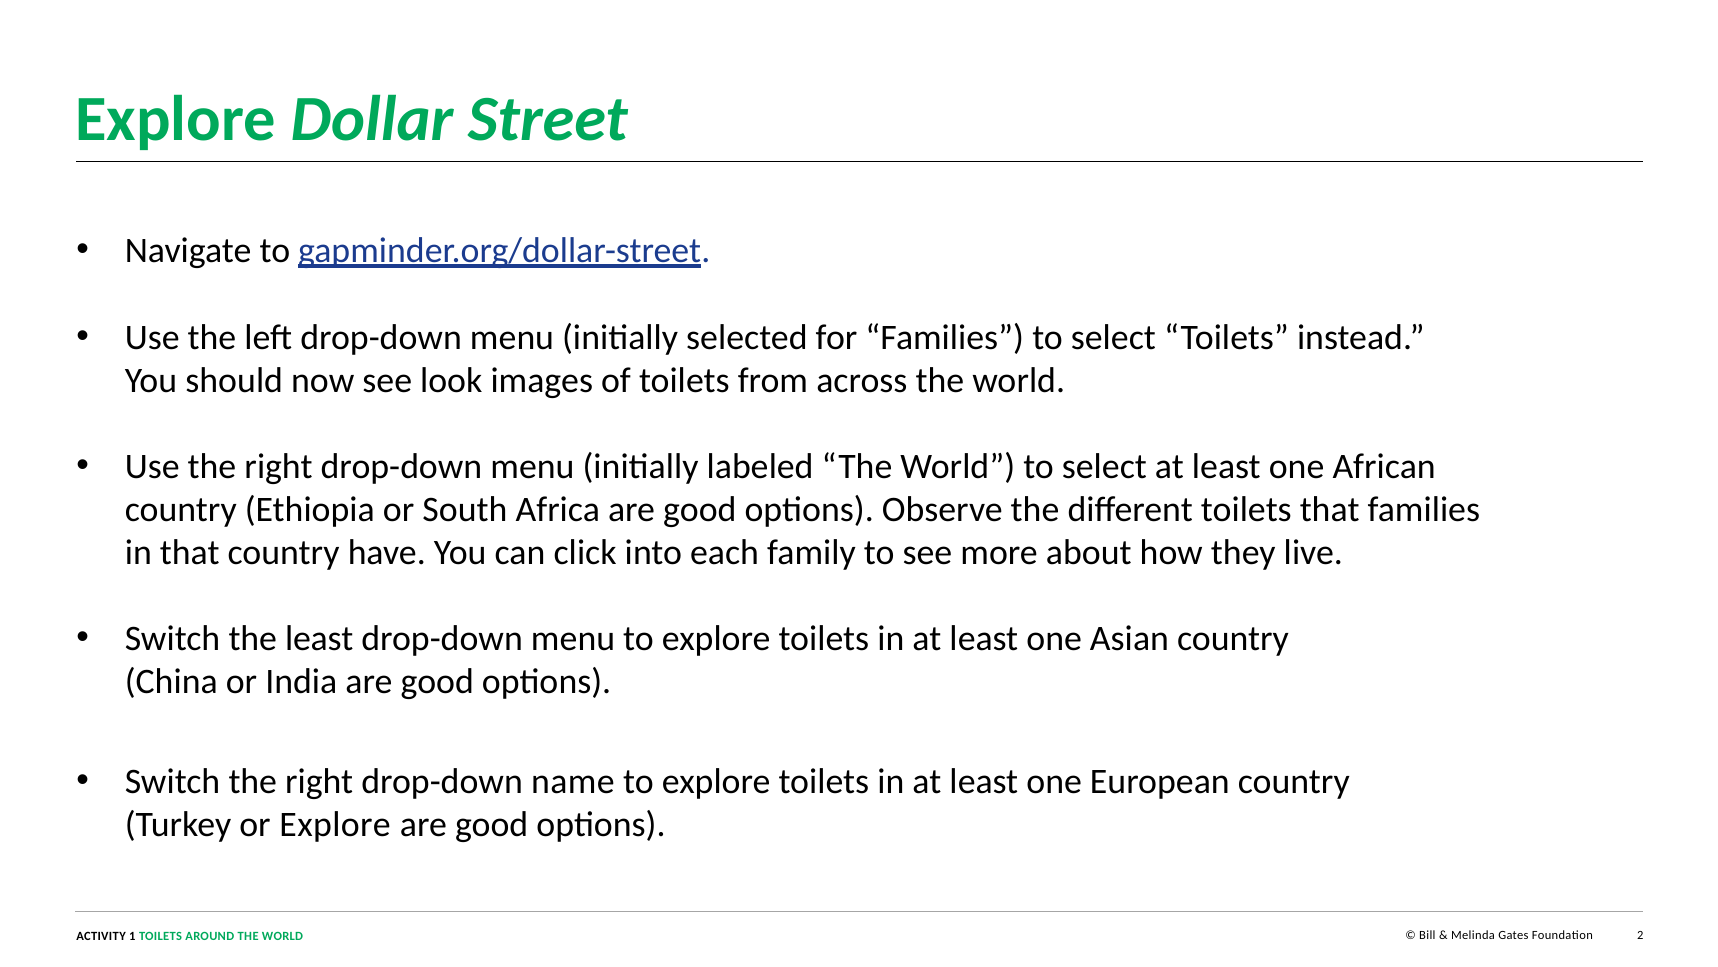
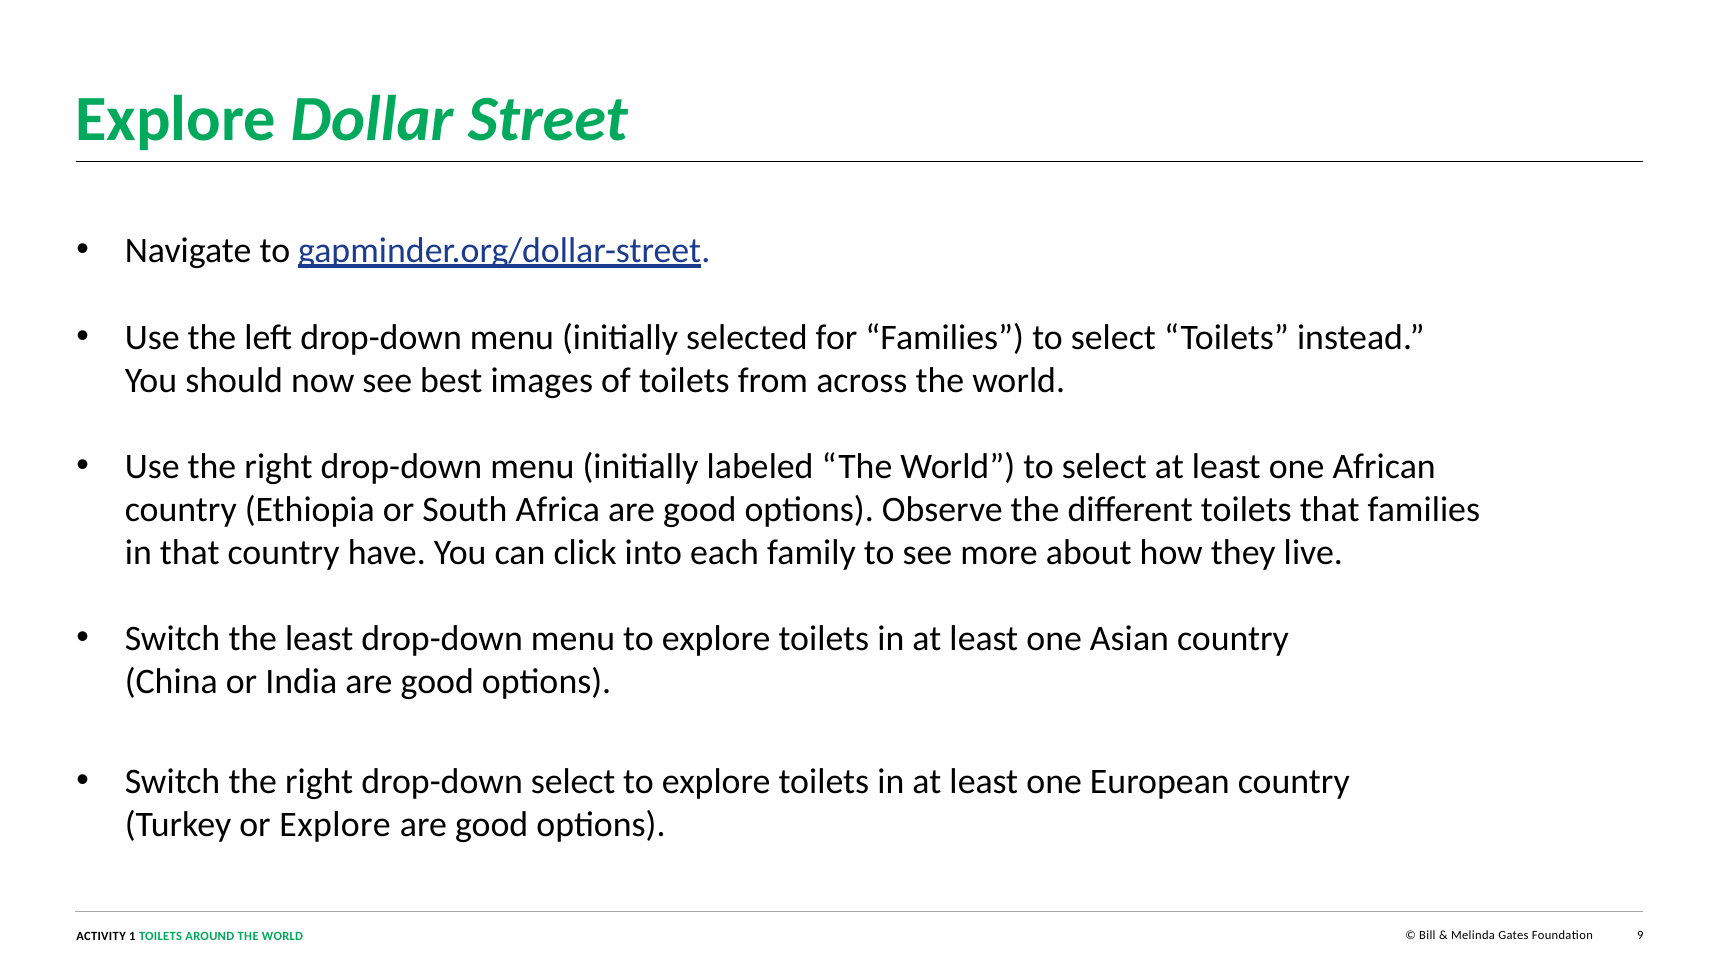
look: look -> best
drop-down name: name -> select
2: 2 -> 9
